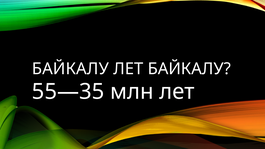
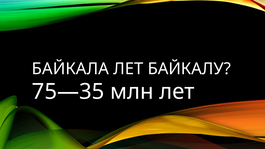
БАЙКАЛУ at (70, 69): БАЙКАЛУ -> БАЙКАЛА
55—35: 55—35 -> 75—35
